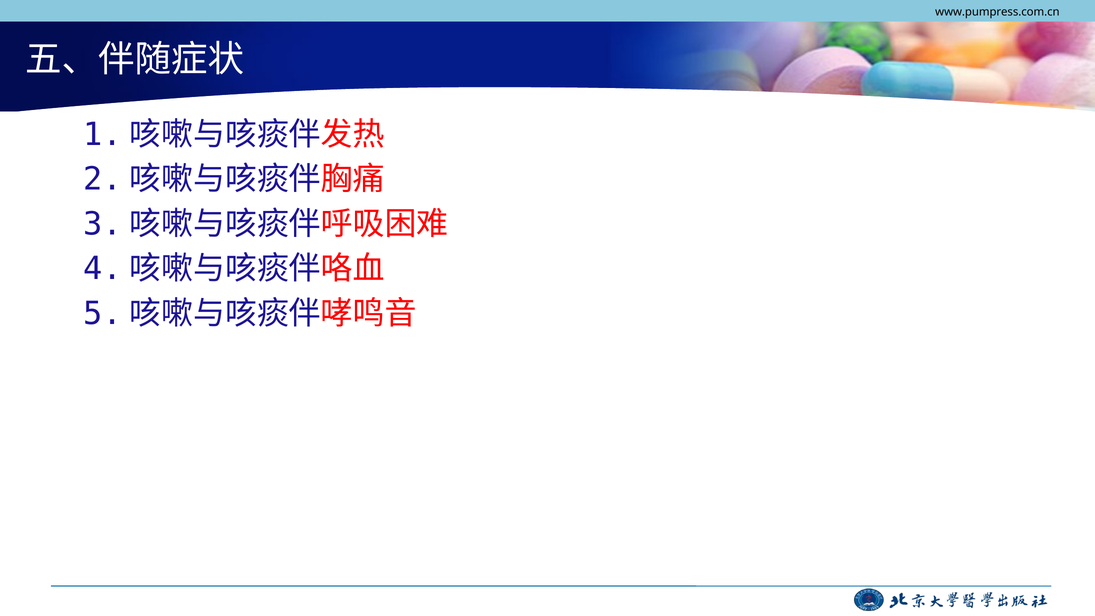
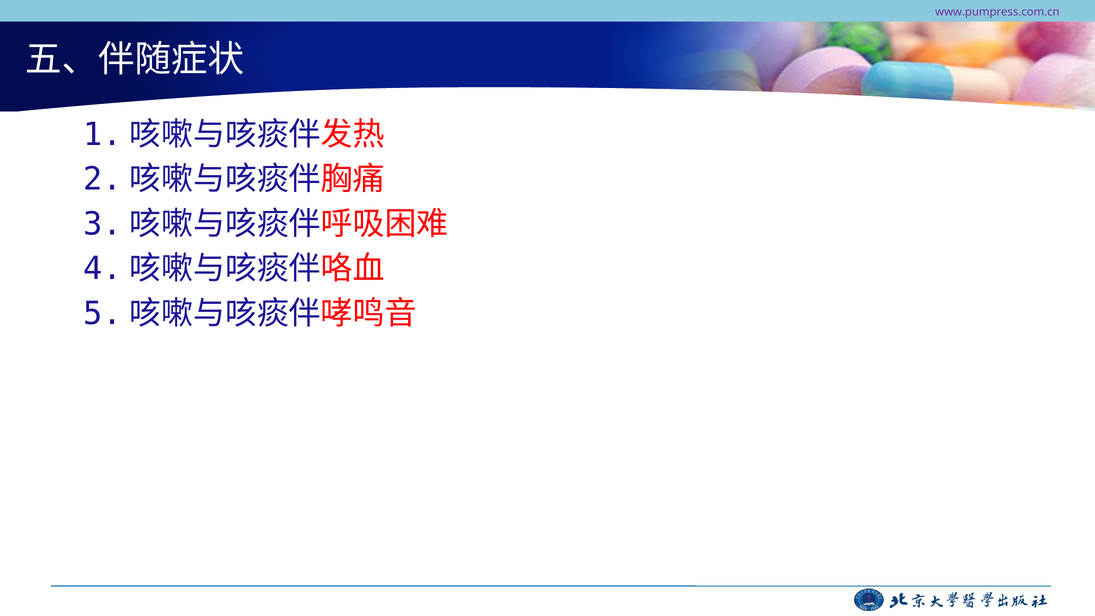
www.pumpress.com.cn colour: black -> purple
